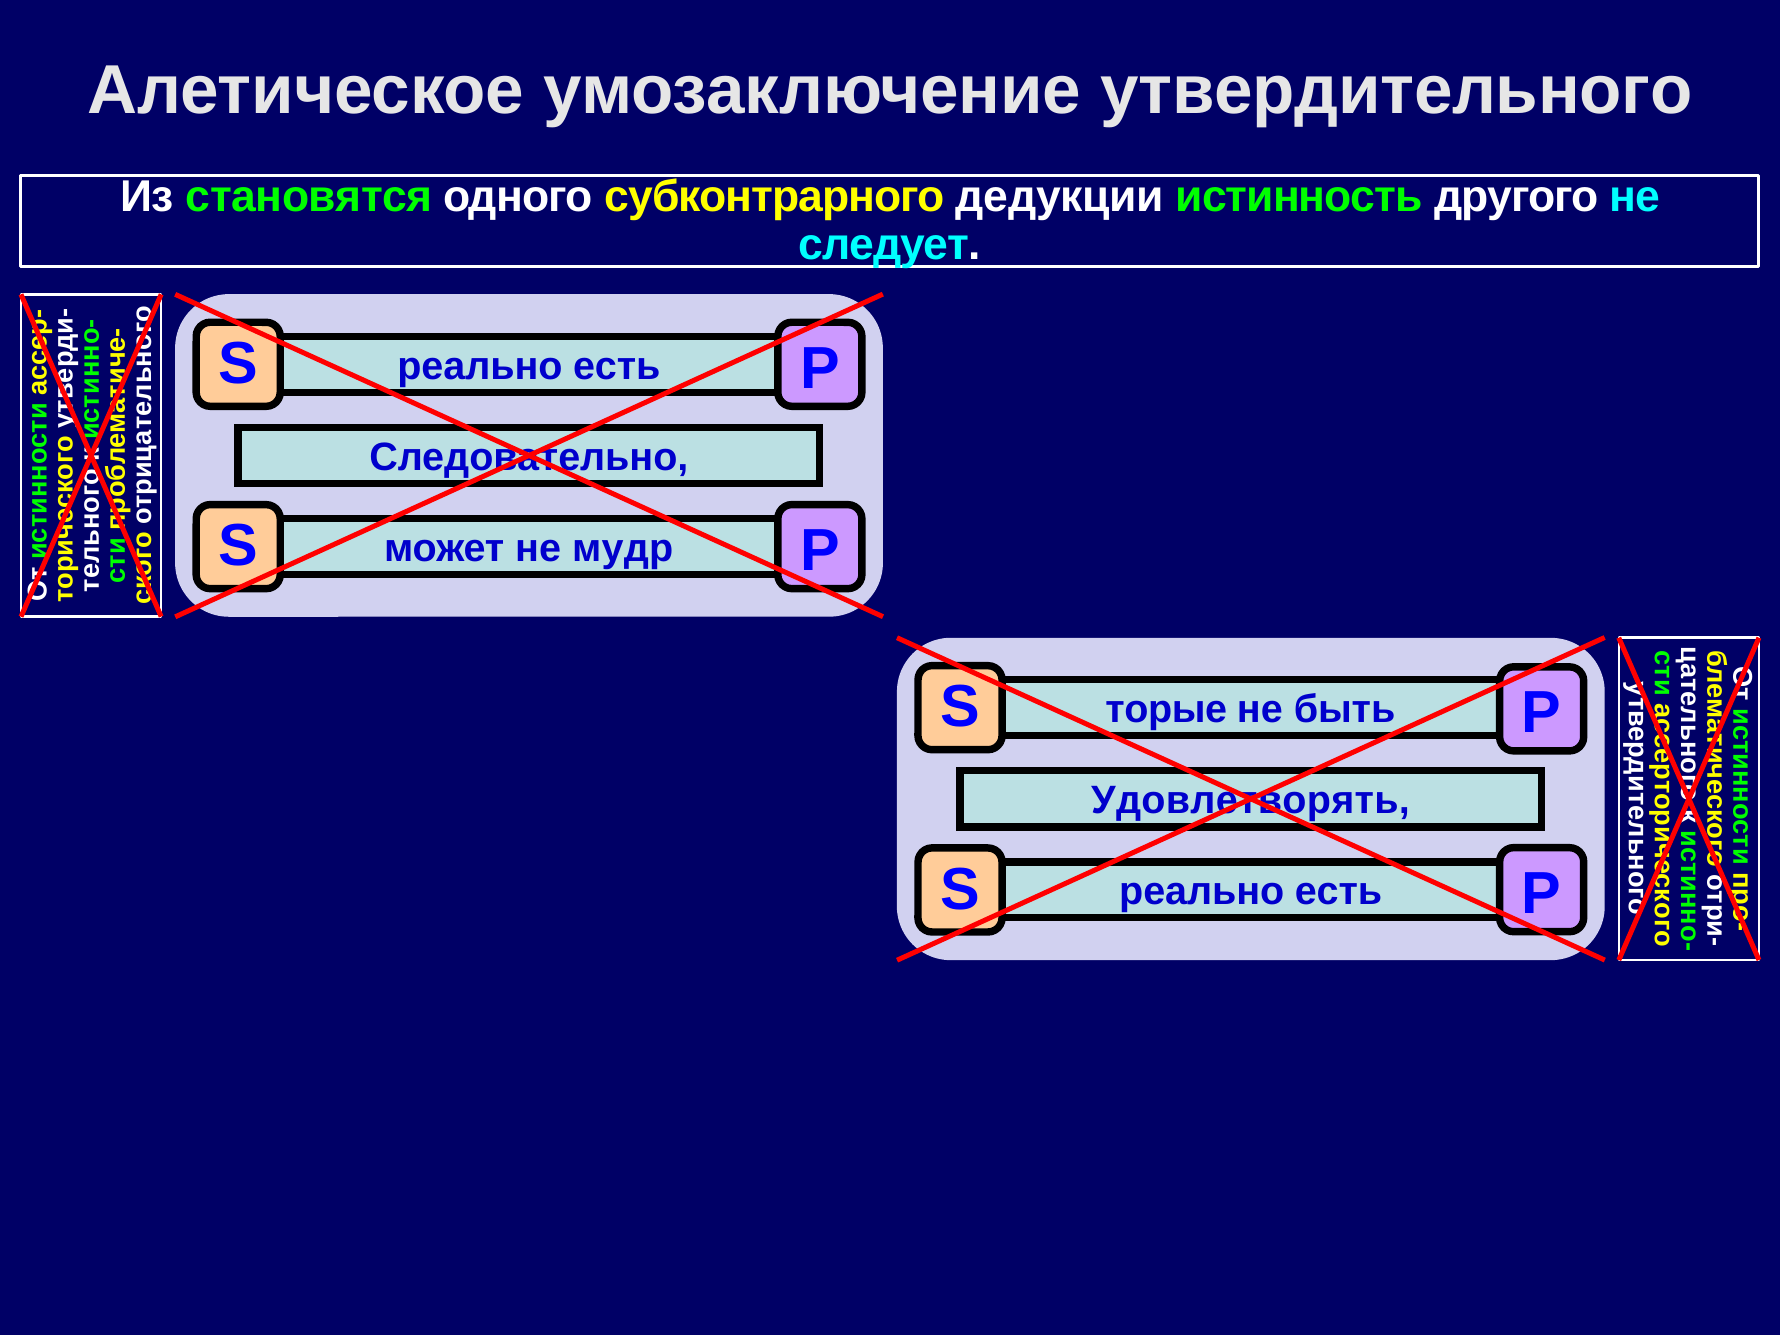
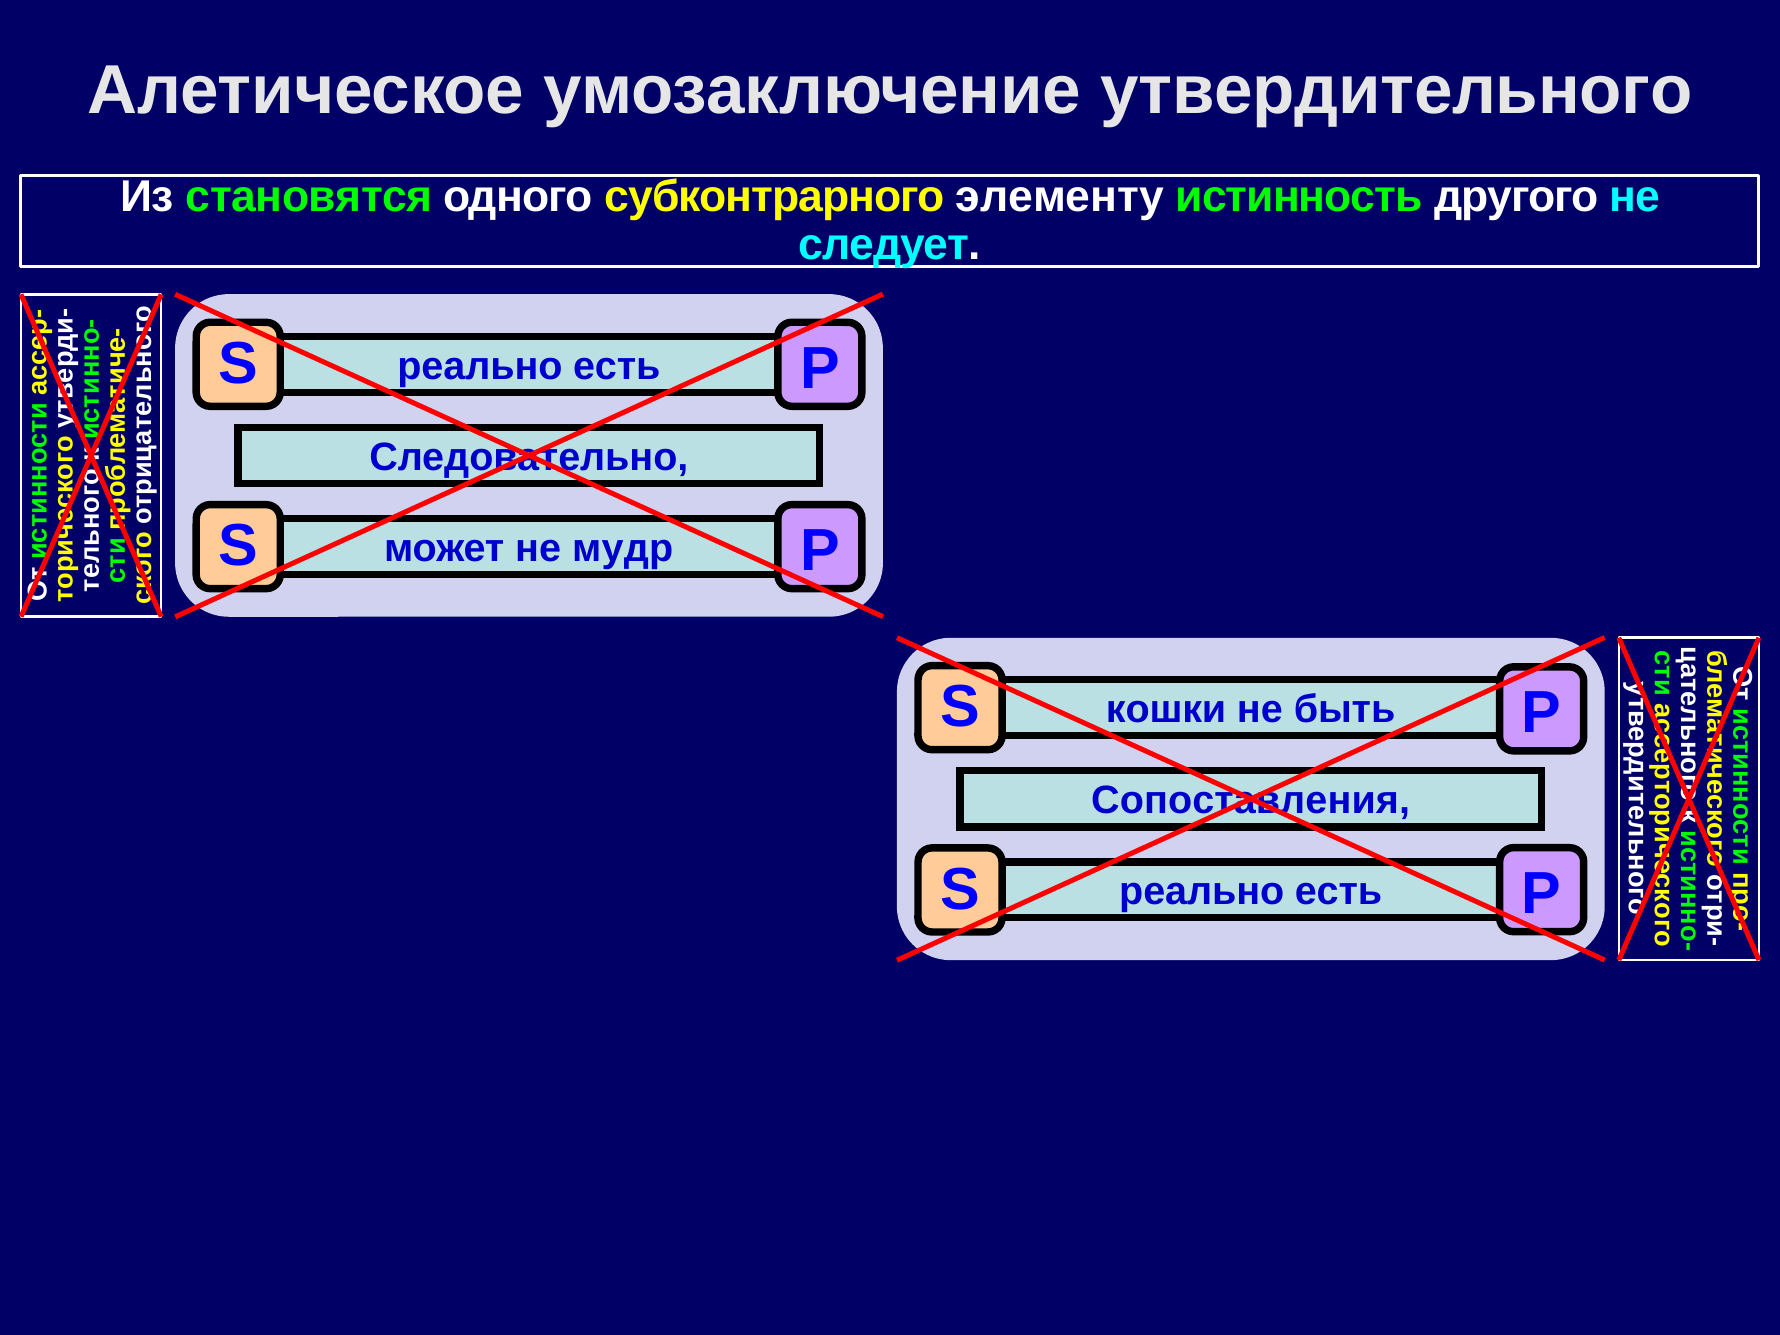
дедукции: дедукции -> элементу
торые: торые -> кошки
Удовлетворять: Удовлетворять -> Сопоставления
